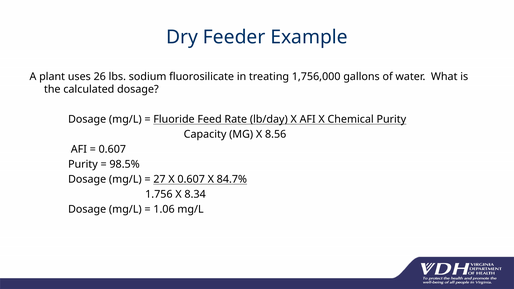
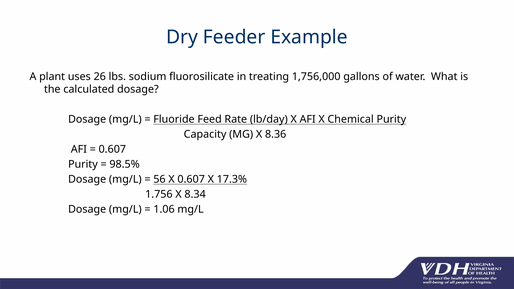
8.56: 8.56 -> 8.36
27: 27 -> 56
84.7%: 84.7% -> 17.3%
